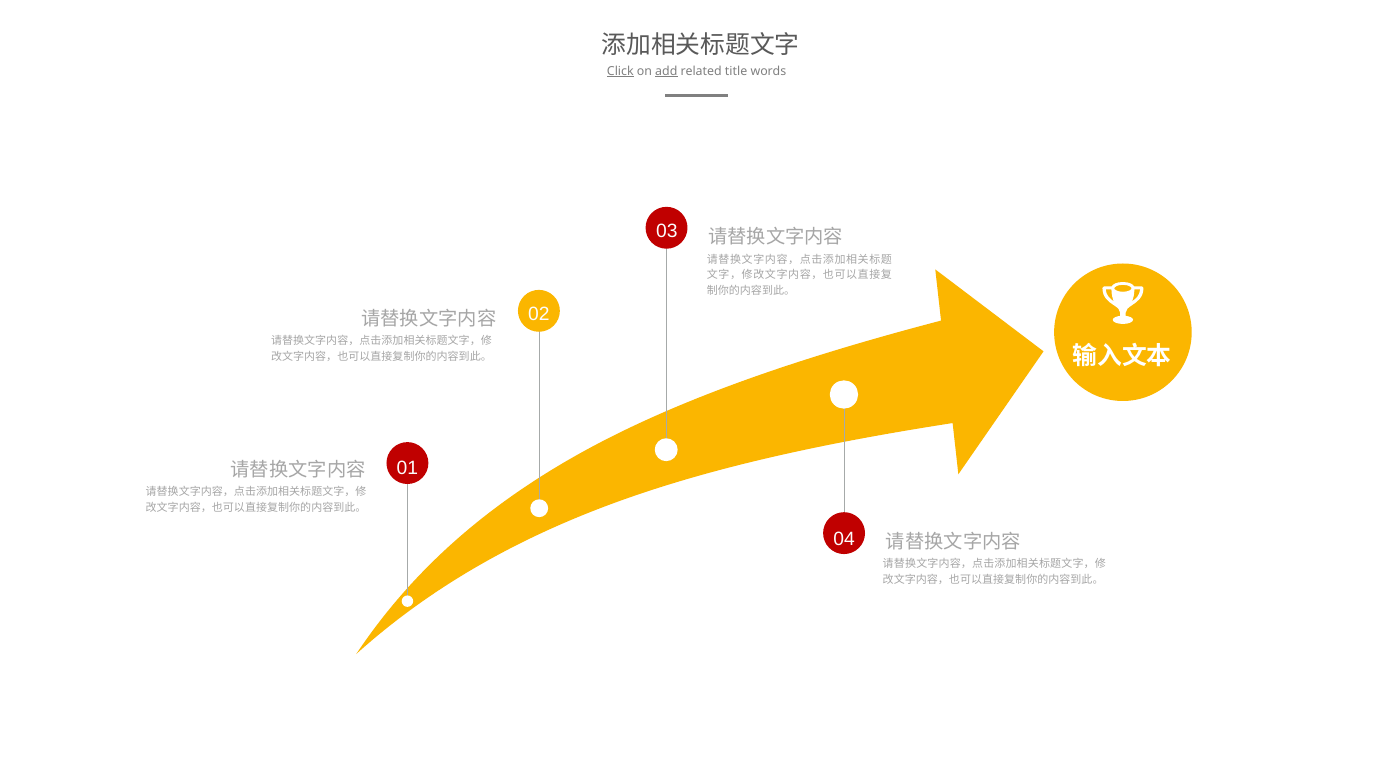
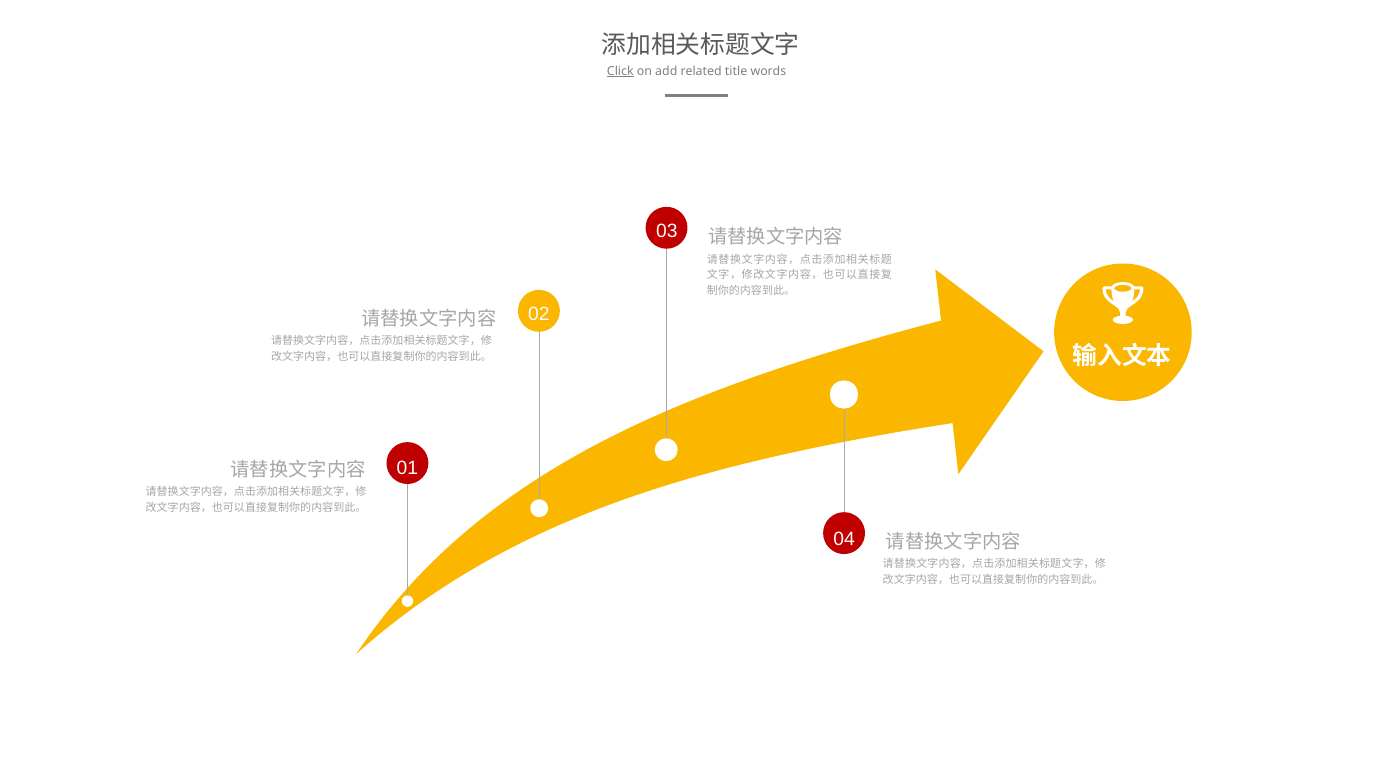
add underline: present -> none
